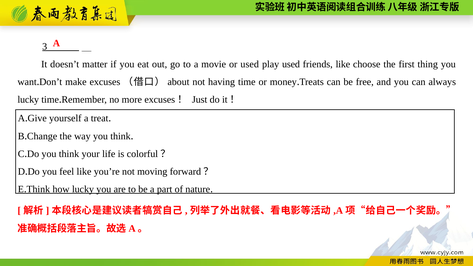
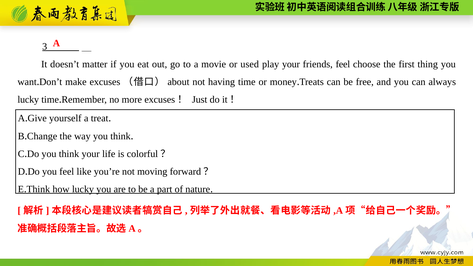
play used: used -> your
friends like: like -> feel
